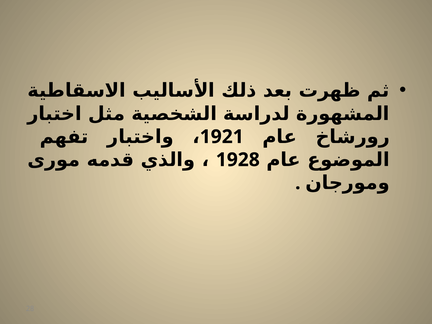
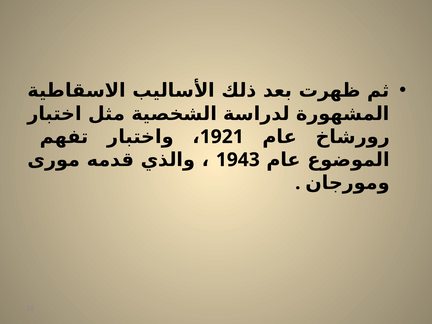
1928: 1928 -> 1943
